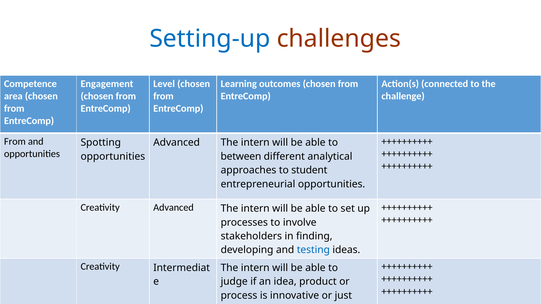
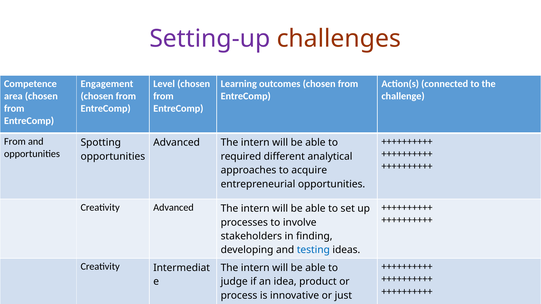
Setting-up colour: blue -> purple
between: between -> required
student: student -> acquire
